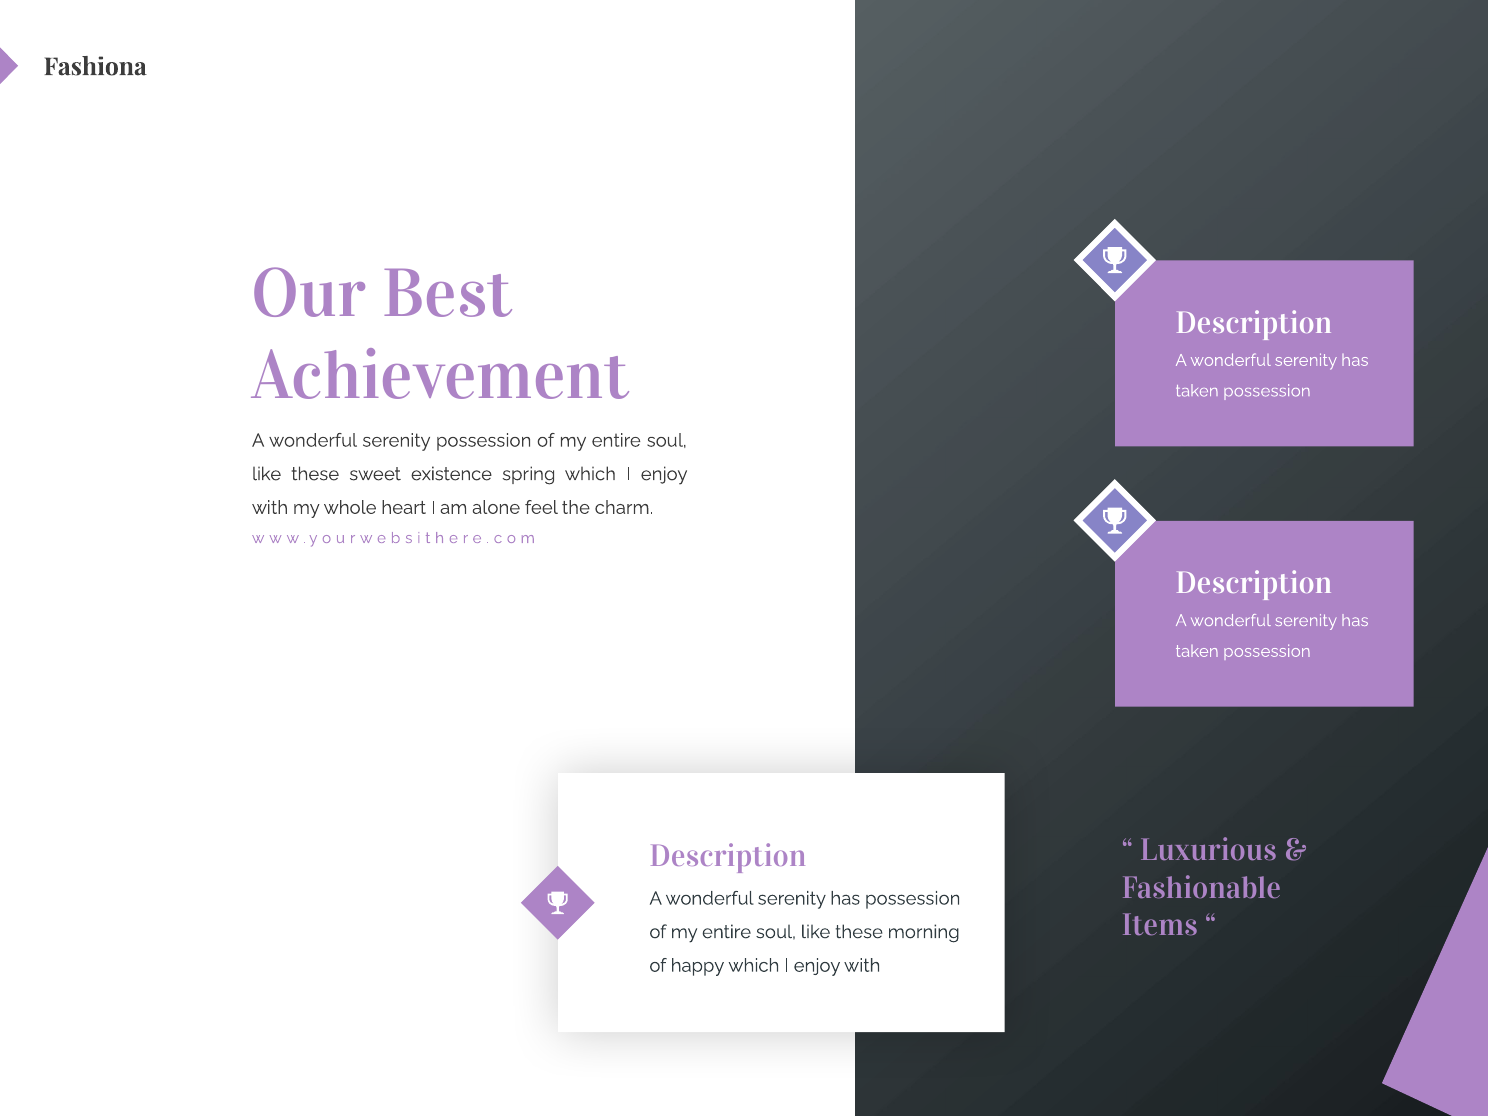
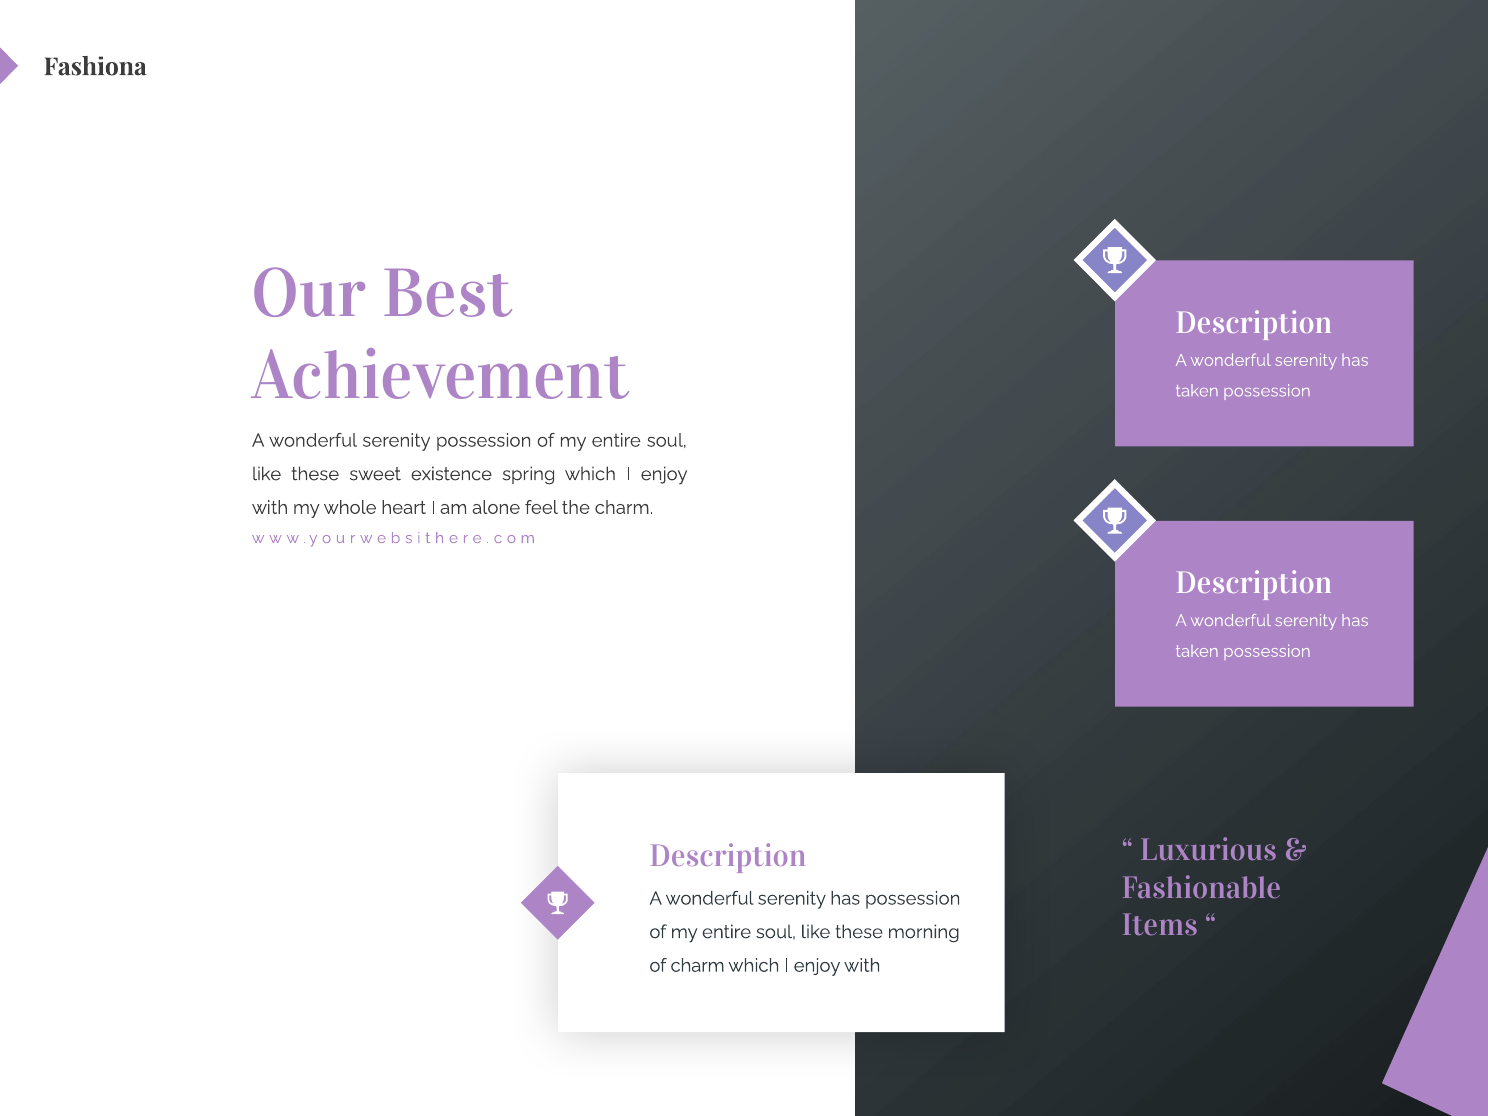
of happy: happy -> charm
